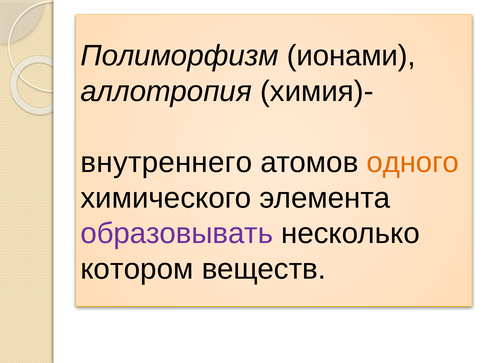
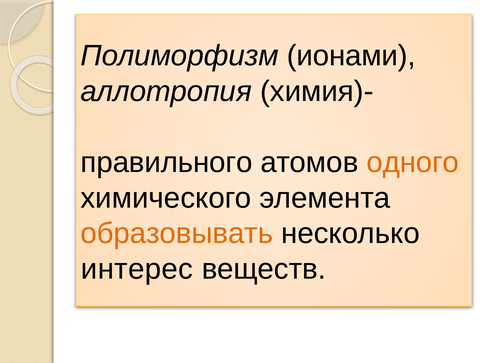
внутреннего: внутреннего -> правильного
образовывать colour: purple -> orange
котором: котором -> интерес
